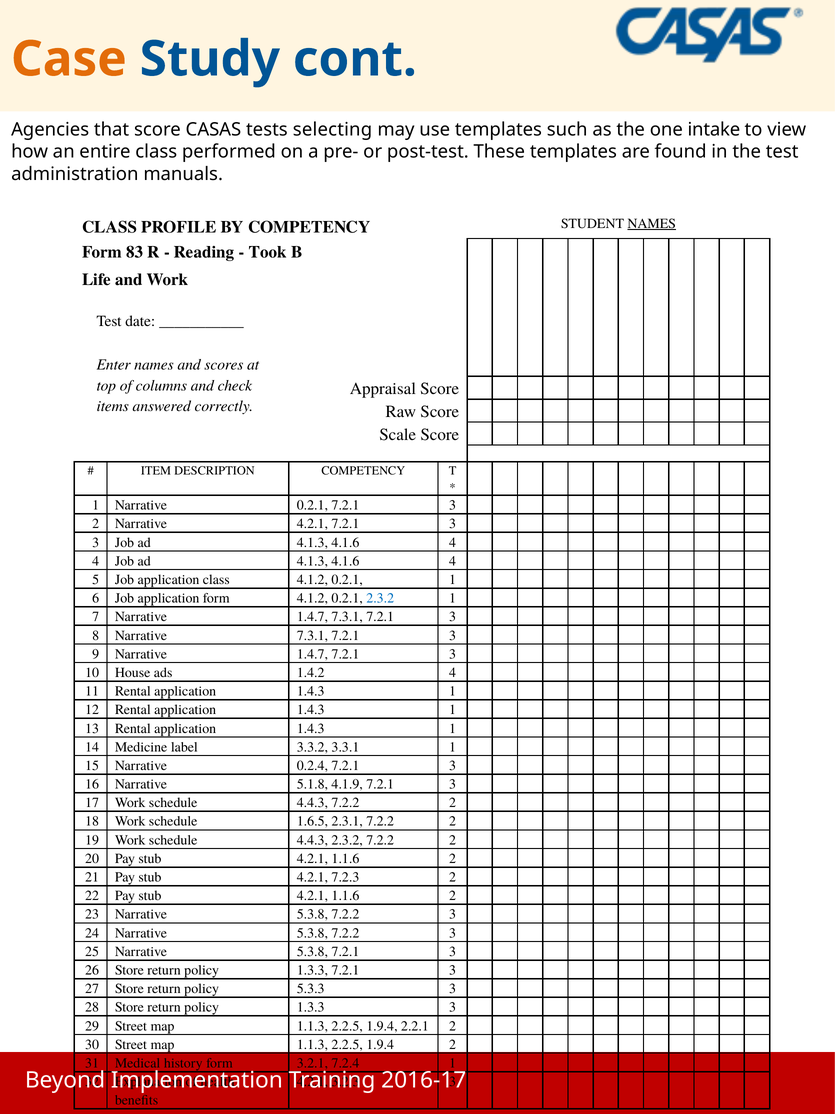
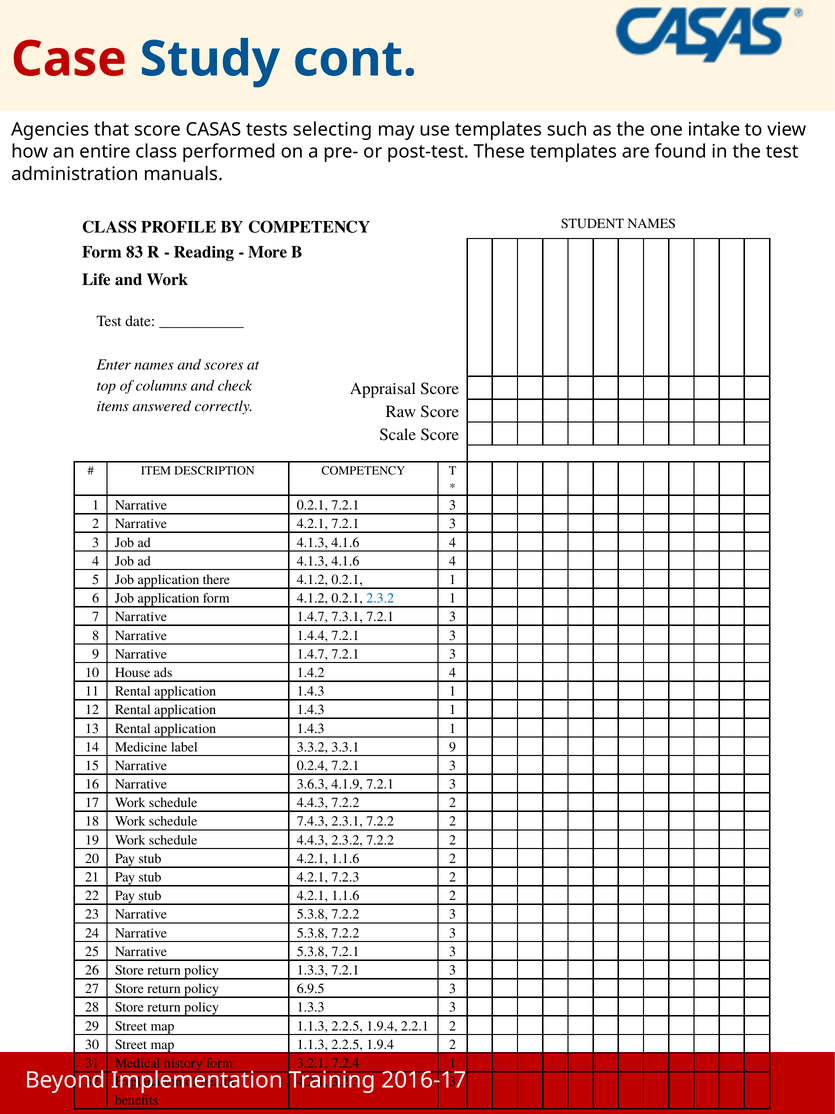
Case colour: orange -> red
NAMES at (652, 223) underline: present -> none
Took: Took -> More
application class: class -> there
Narrative 7.3.1: 7.3.1 -> 1.4.4
3.3.1 1: 1 -> 9
5.1.8: 5.1.8 -> 3.6.3
1.6.5: 1.6.5 -> 7.4.3
5.3.3: 5.3.3 -> 6.9.5
